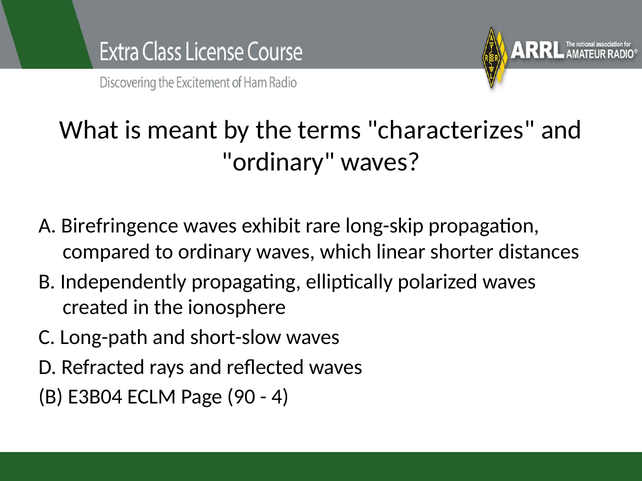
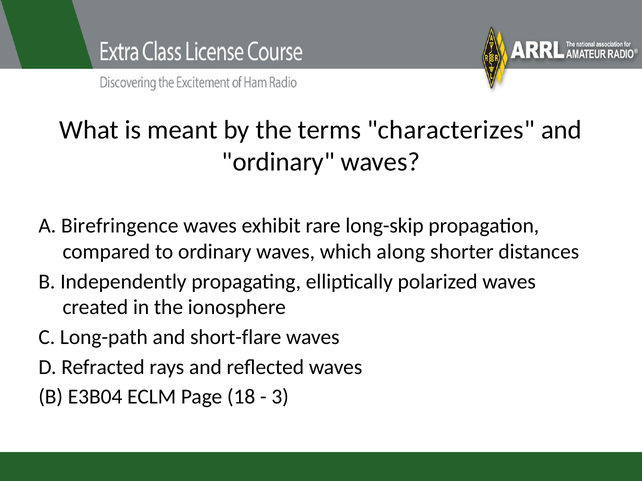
linear: linear -> along
short-slow: short-slow -> short-flare
90: 90 -> 18
4: 4 -> 3
